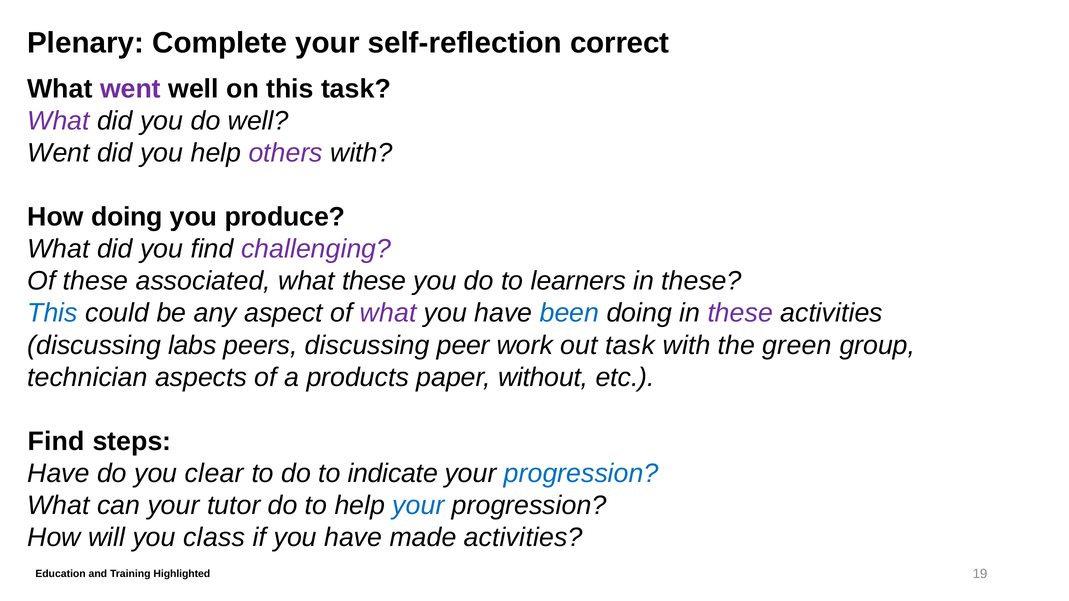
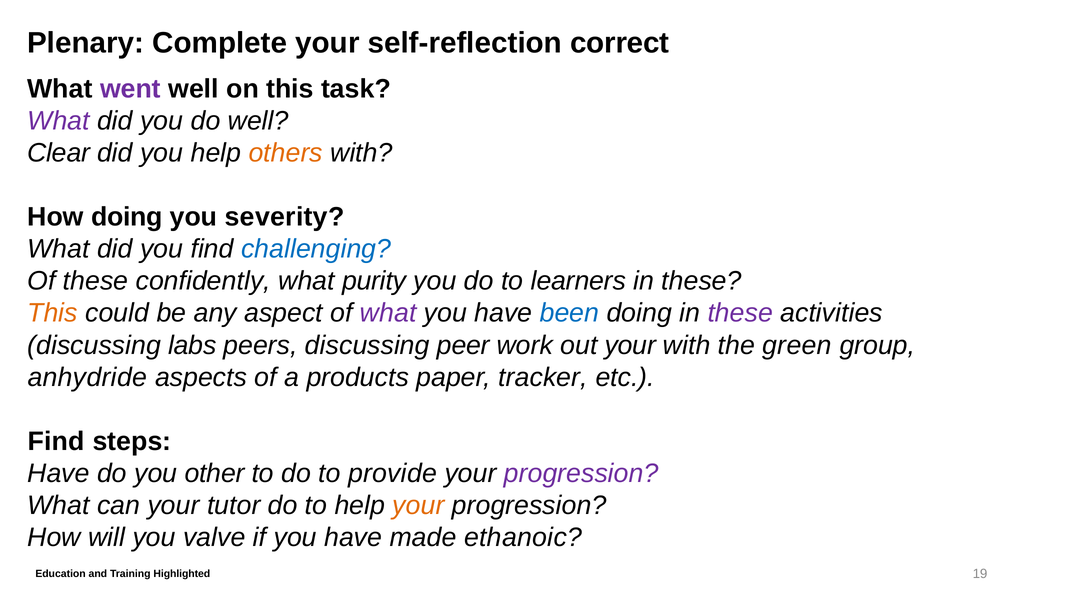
Went at (59, 153): Went -> Clear
others colour: purple -> orange
produce: produce -> severity
challenging colour: purple -> blue
associated: associated -> confidently
what these: these -> purity
This at (53, 313) colour: blue -> orange
out task: task -> your
technician: technician -> anhydride
without: without -> tracker
clear: clear -> other
indicate: indicate -> provide
progression at (581, 474) colour: blue -> purple
your at (419, 506) colour: blue -> orange
class: class -> valve
made activities: activities -> ethanoic
